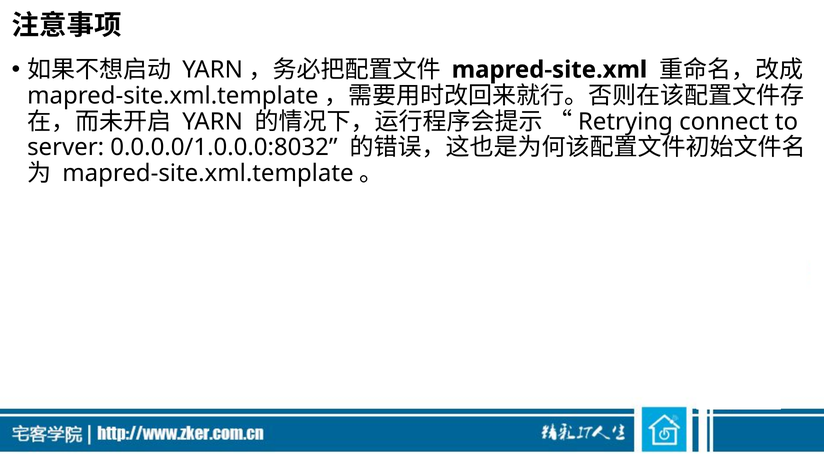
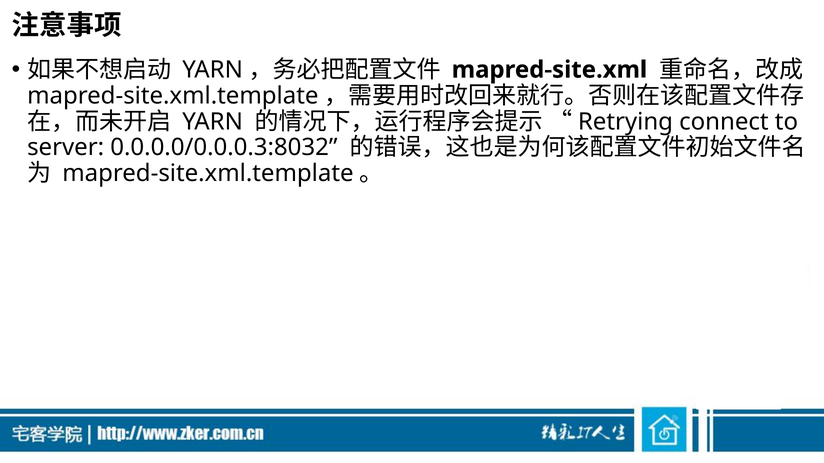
0.0.0.0/1.0.0.0:8032: 0.0.0.0/1.0.0.0:8032 -> 0.0.0.0/0.0.0.3:8032
